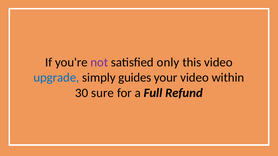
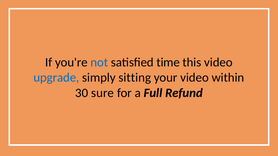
not colour: purple -> blue
only: only -> time
guides: guides -> sitting
